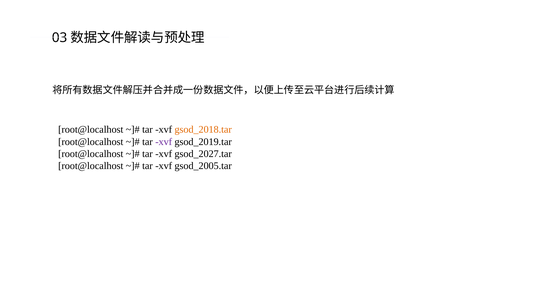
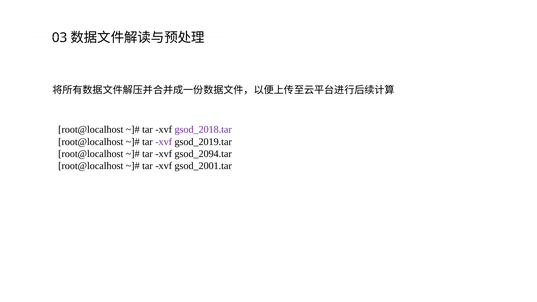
gsod_2018.tar colour: orange -> purple
gsod_2027.tar: gsod_2027.tar -> gsod_2094.tar
gsod_2005.tar: gsod_2005.tar -> gsod_2001.tar
